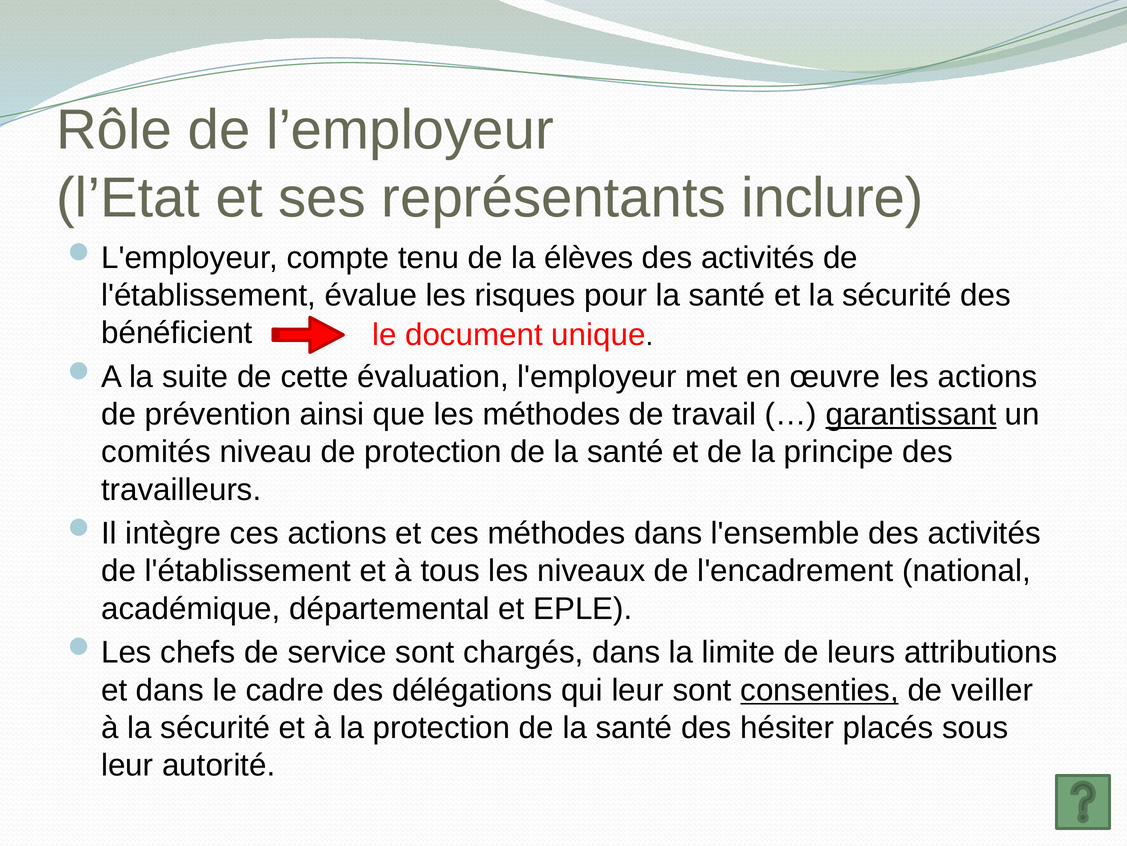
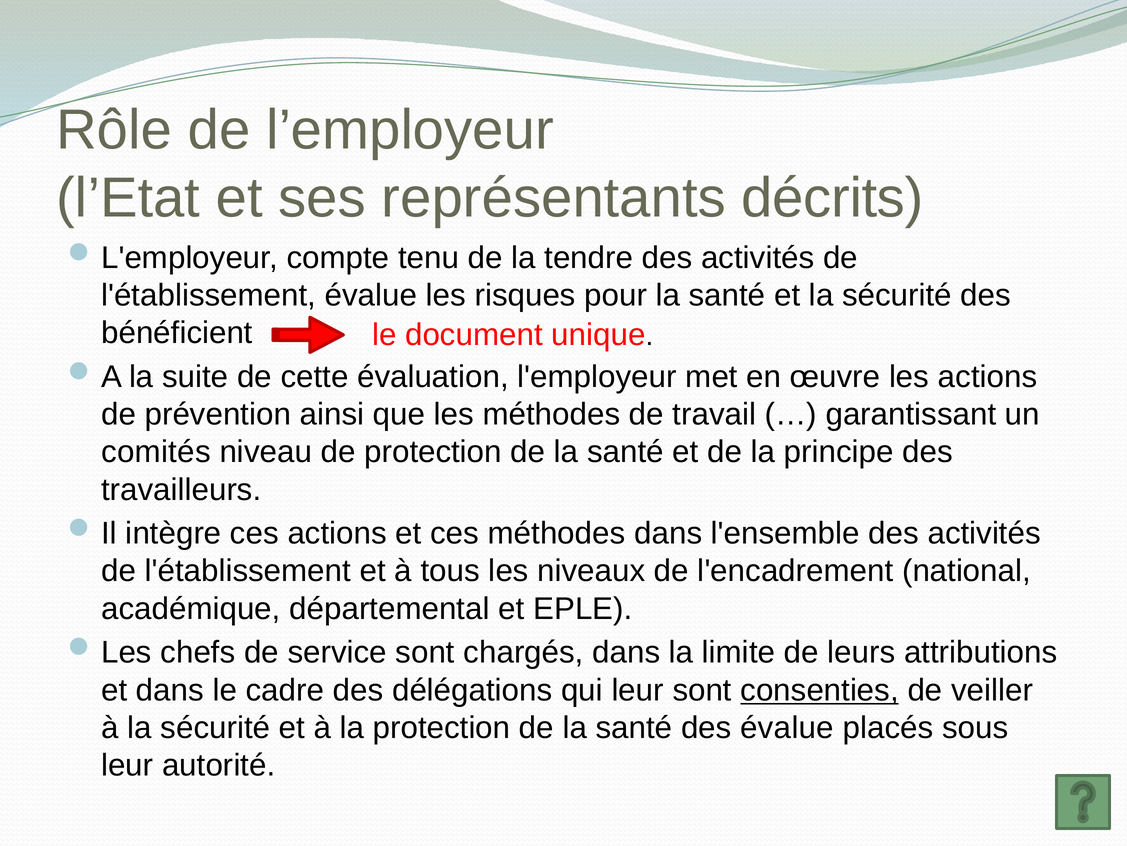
inclure: inclure -> décrits
élèves: élèves -> tendre
garantissant underline: present -> none
des hésiter: hésiter -> évalue
